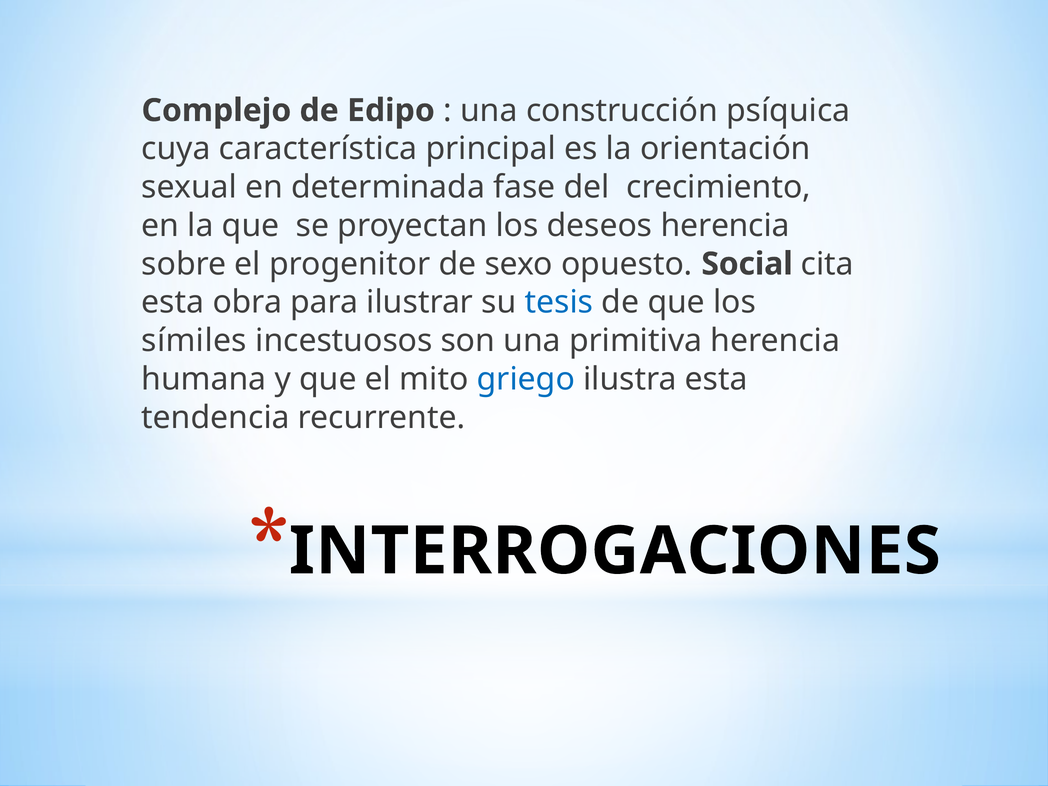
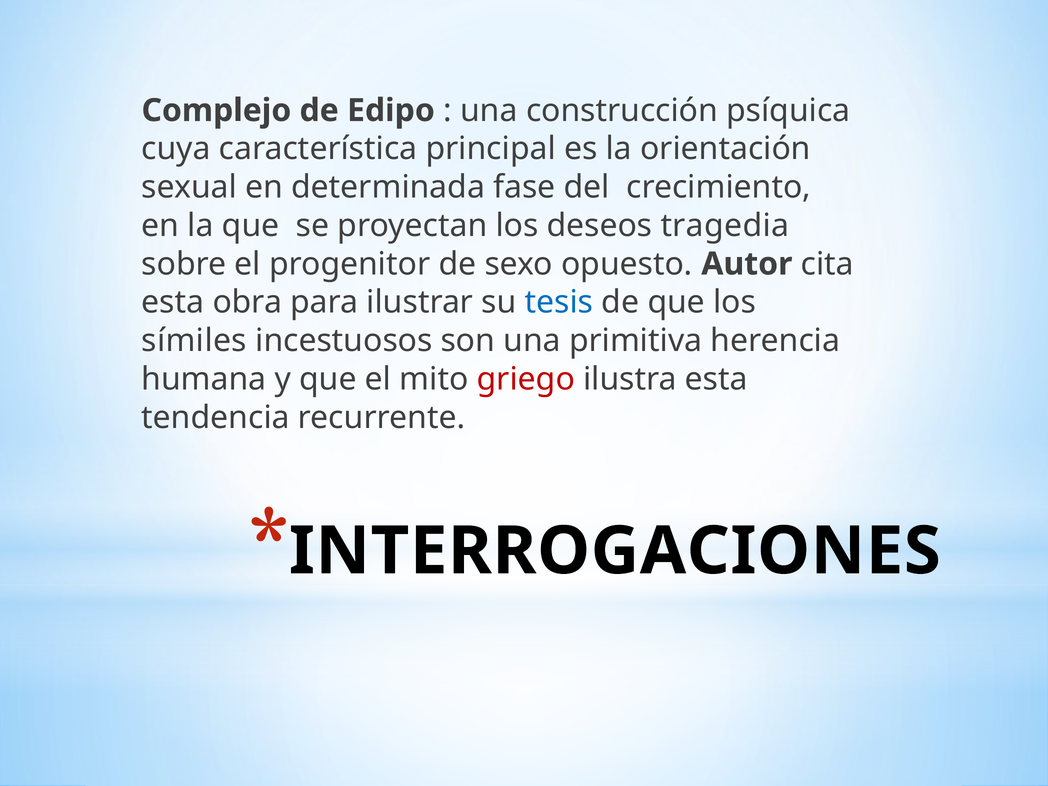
deseos herencia: herencia -> tragedia
Social: Social -> Autor
griego colour: blue -> red
